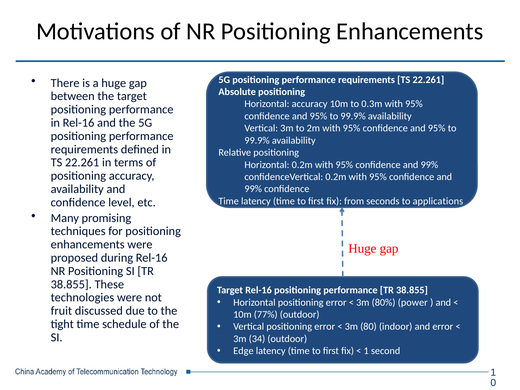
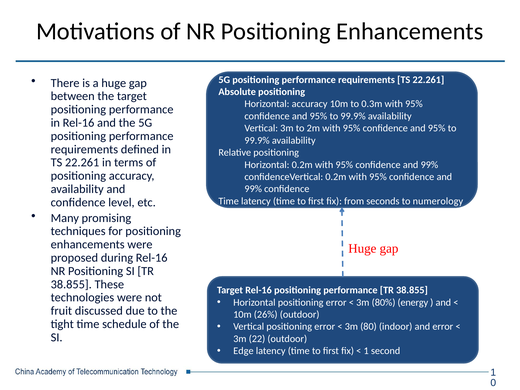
applications: applications -> numerology
power: power -> energy
77%: 77% -> 26%
34: 34 -> 22
